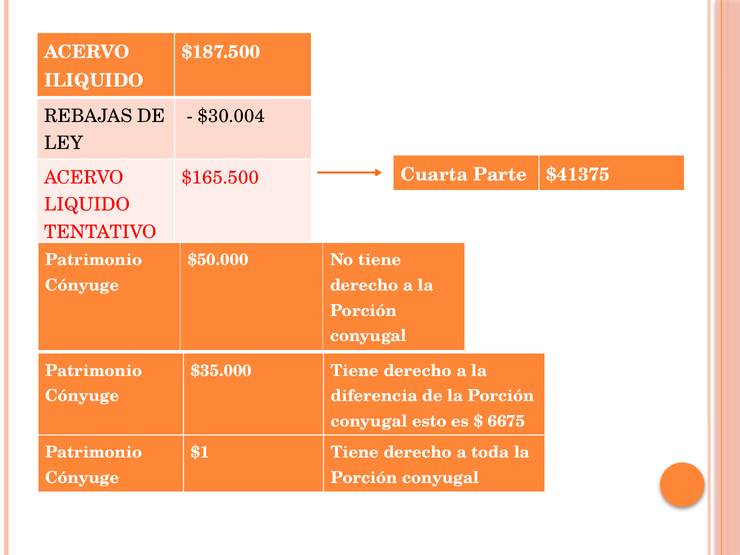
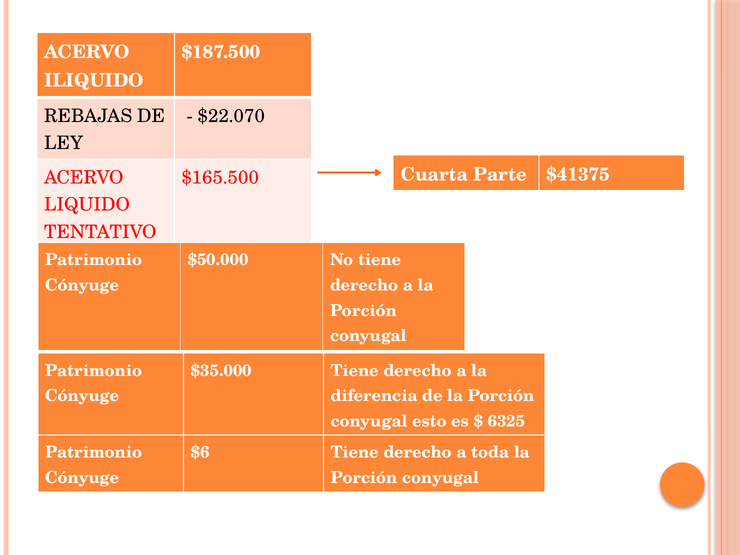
$30.004: $30.004 -> $22.070
6675: 6675 -> 6325
$1: $1 -> $6
